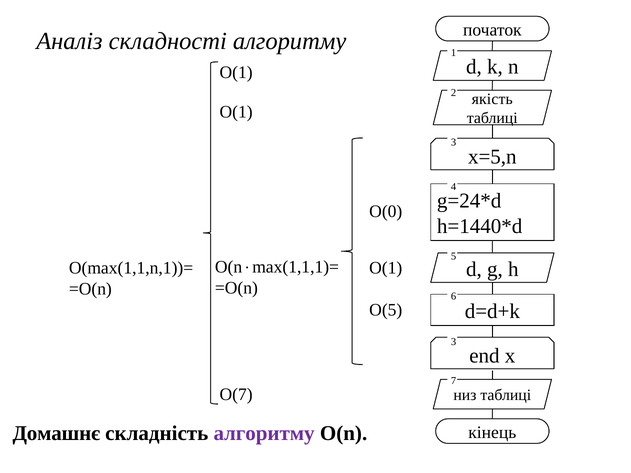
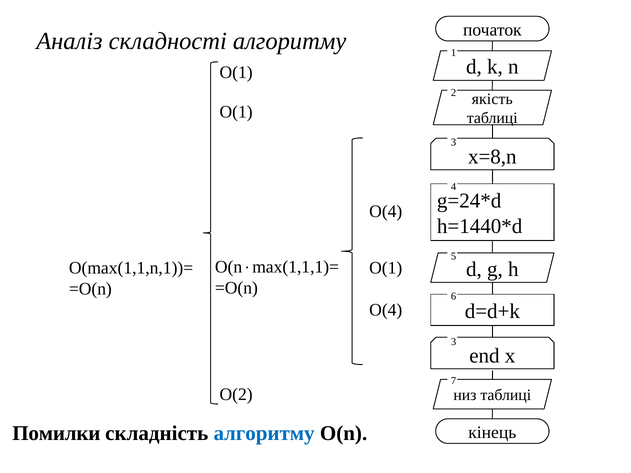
x=5,n: x=5,n -> x=8,n
О(0 at (386, 212): О(0 -> О(4
О(5 at (386, 310): О(5 -> О(4
О(7: О(7 -> О(2
Домашнє: Домашнє -> Помилки
алгоритму at (264, 433) colour: purple -> blue
